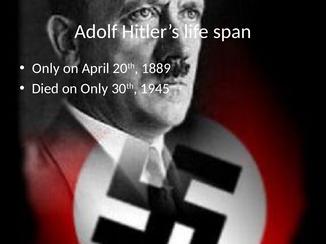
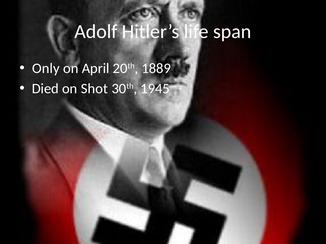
on Only: Only -> Shot
